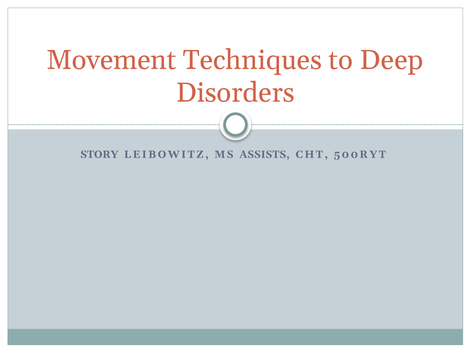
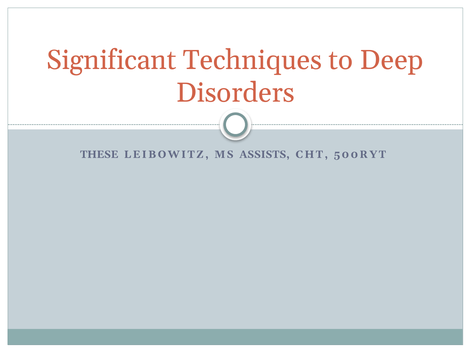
Movement: Movement -> Significant
STORY: STORY -> THESE
